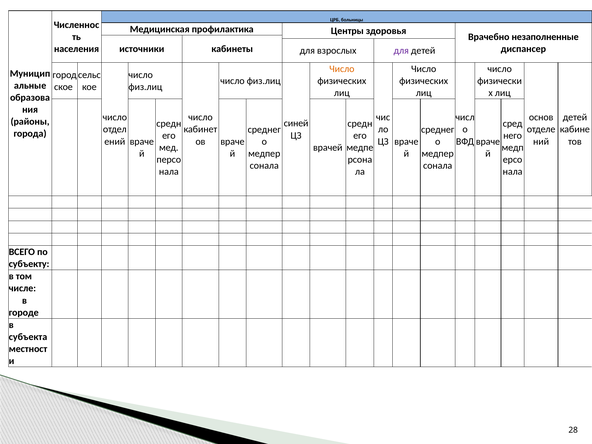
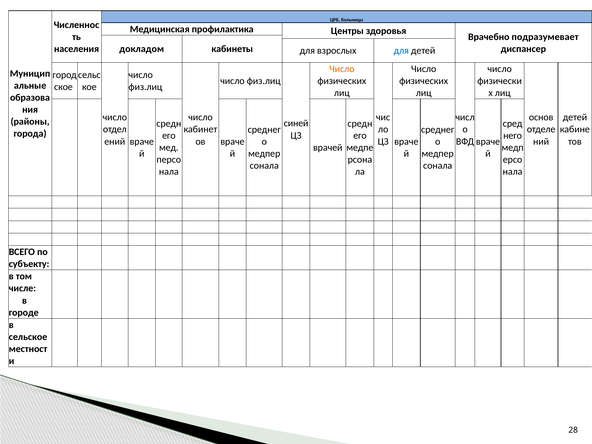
незаполненные: незаполненные -> подразумевает
источники: источники -> докладом
для at (401, 51) colour: purple -> blue
субъекта: субъекта -> сельское
